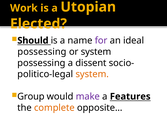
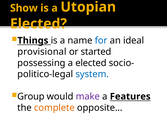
Work: Work -> Show
Should: Should -> Things
for colour: purple -> blue
possessing at (42, 51): possessing -> provisional
or system: system -> started
a dissent: dissent -> elected
system at (92, 74) colour: orange -> blue
